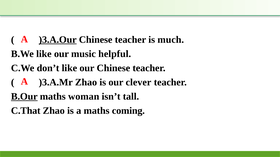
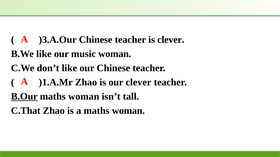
)3.A.Our underline: present -> none
is much: much -> clever
music helpful: helpful -> woman
)3.A.Mr: )3.A.Mr -> )1.A.Mr
a maths coming: coming -> woman
